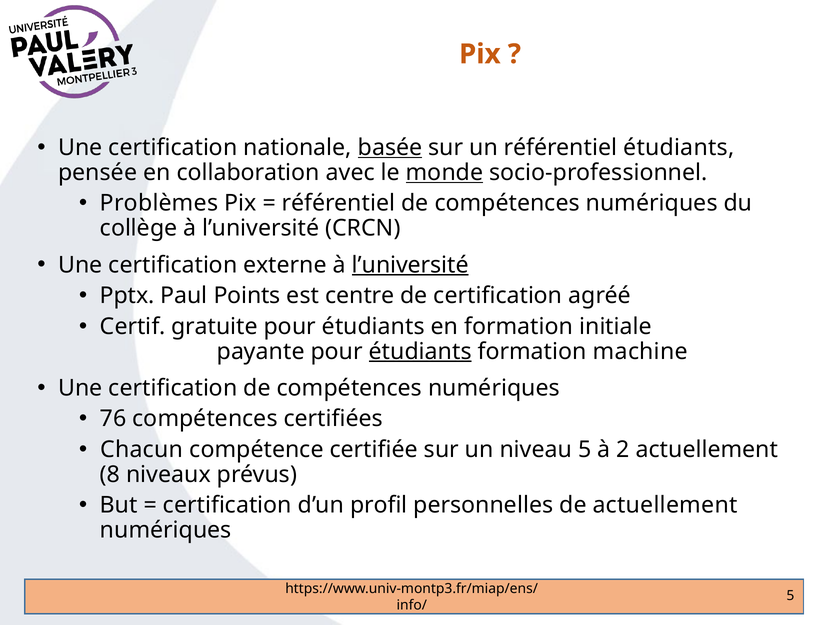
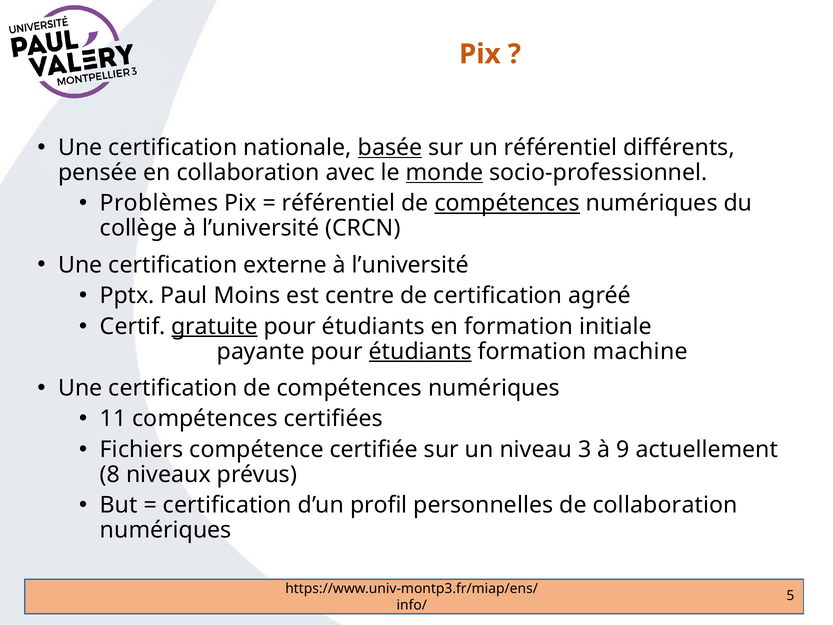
référentiel étudiants: étudiants -> différents
compétences at (507, 203) underline: none -> present
l’université at (410, 265) underline: present -> none
Points: Points -> Moins
gratuite underline: none -> present
76: 76 -> 11
Chacun: Chacun -> Fichiers
niveau 5: 5 -> 3
2: 2 -> 9
de actuellement: actuellement -> collaboration
